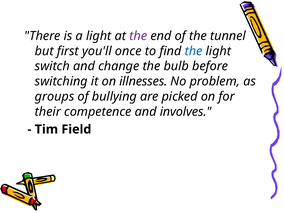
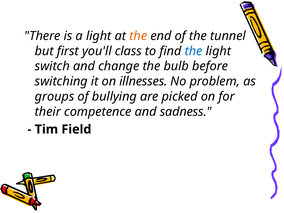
the at (138, 36) colour: purple -> orange
once: once -> class
involves: involves -> sadness
